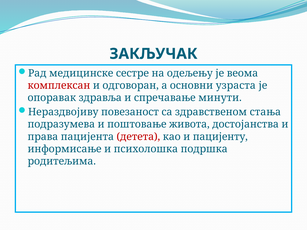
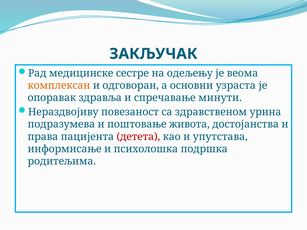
комплексан colour: red -> orange
стања: стања -> урина
пацијенту: пацијенту -> упутстава
